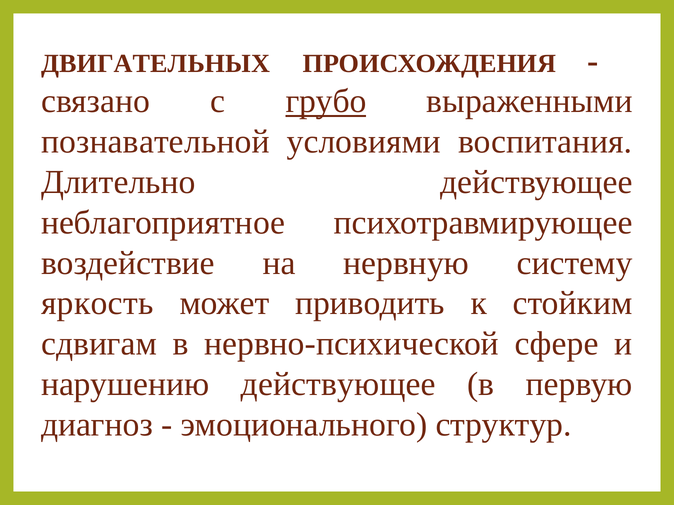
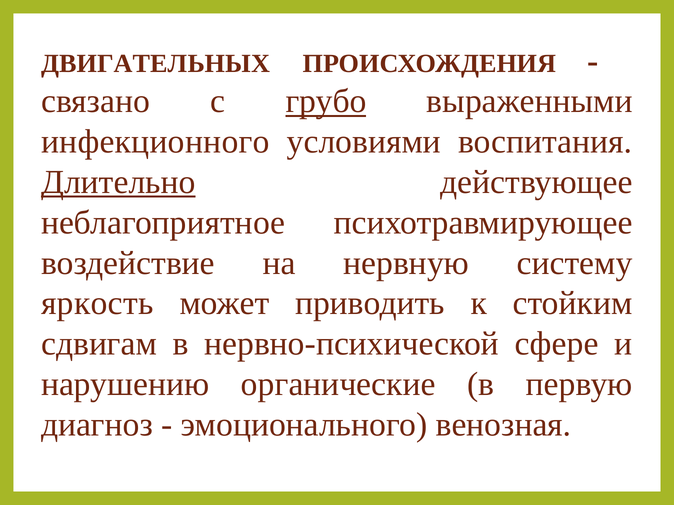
познавательной: познавательной -> инфекционного
Длительно underline: none -> present
нарушению действующее: действующее -> органические
структур: структур -> венозная
